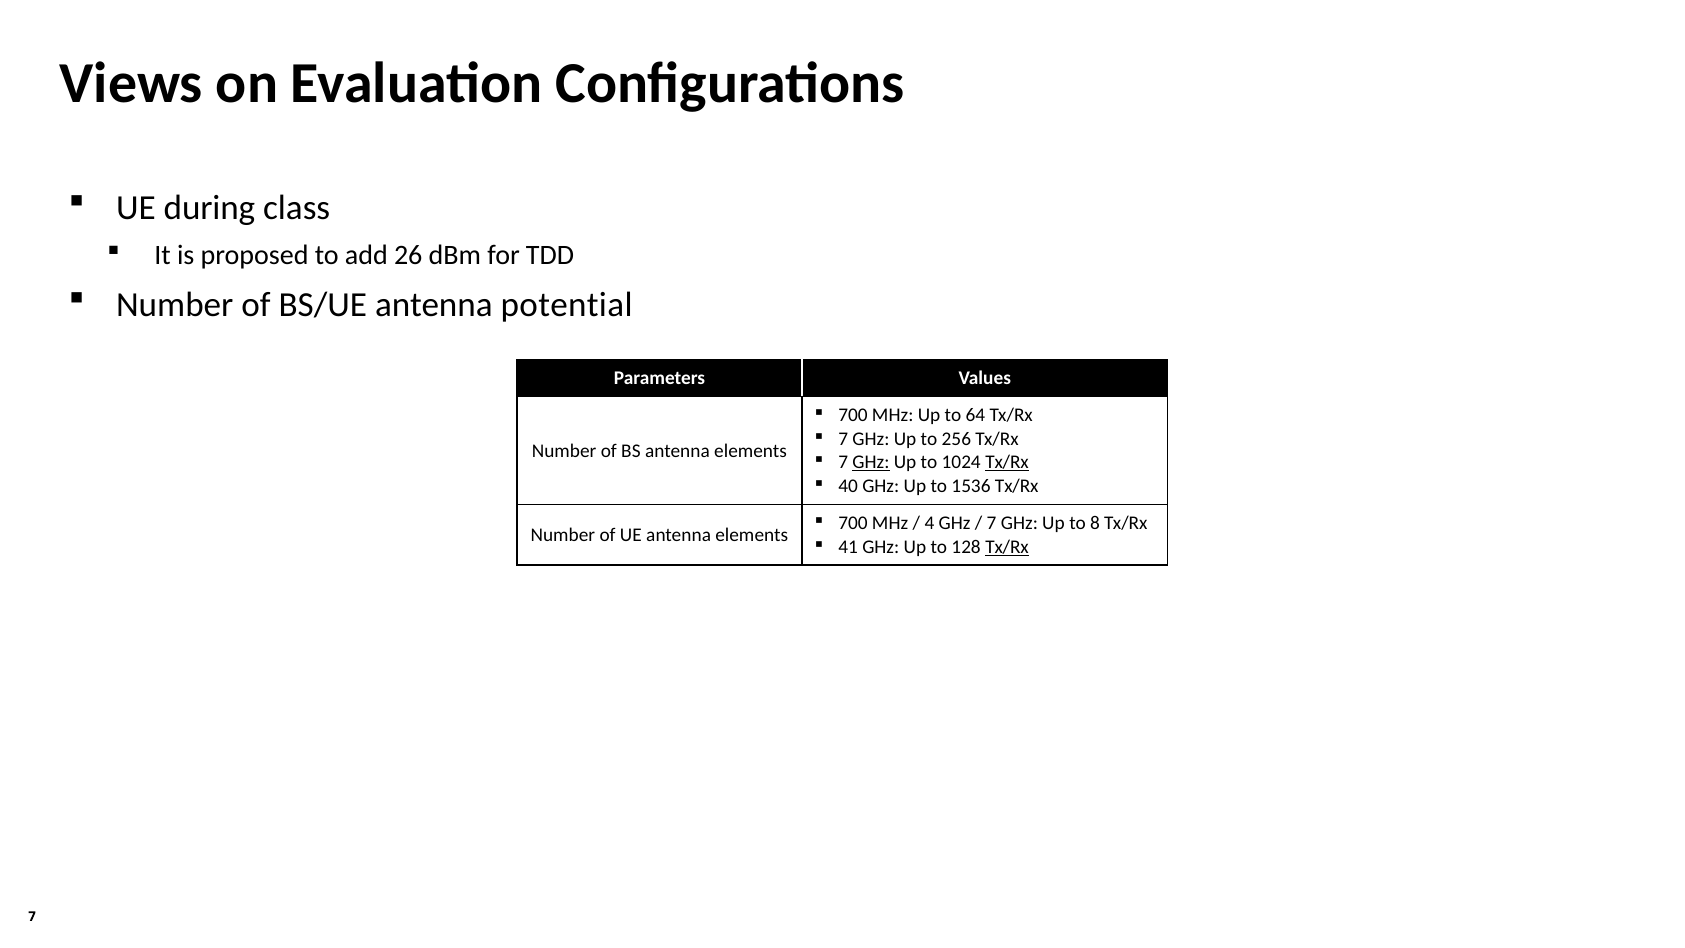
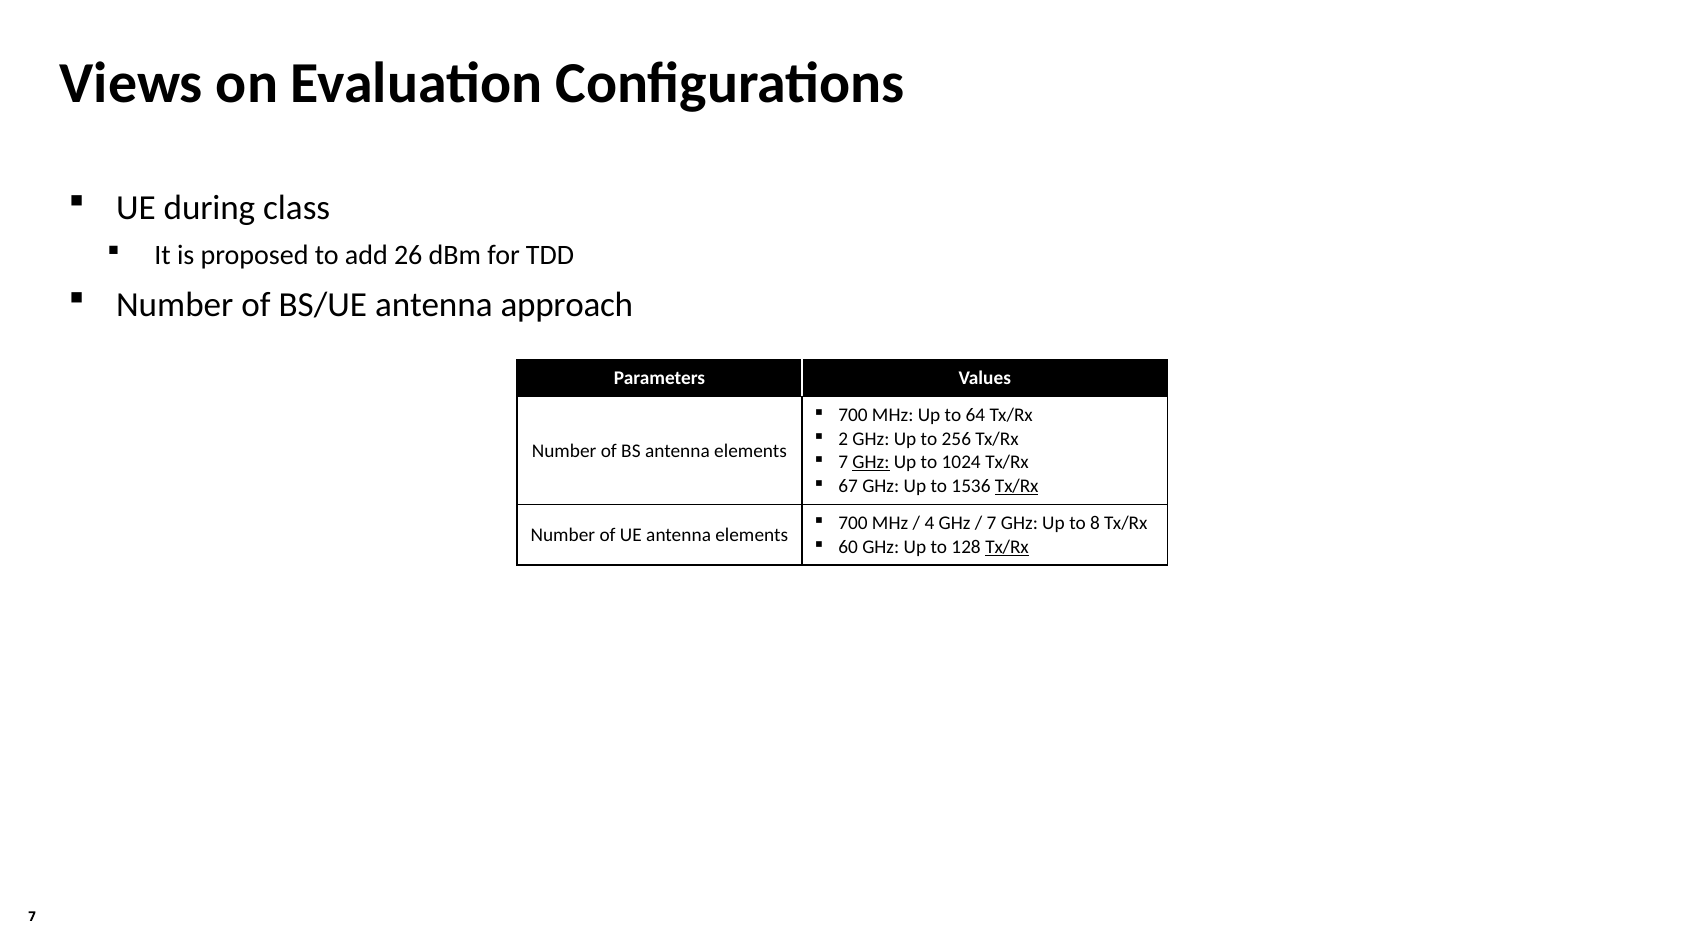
potential: potential -> approach
7 at (843, 439): 7 -> 2
Tx/Rx at (1007, 463) underline: present -> none
40: 40 -> 67
Tx/Rx at (1017, 486) underline: none -> present
41: 41 -> 60
